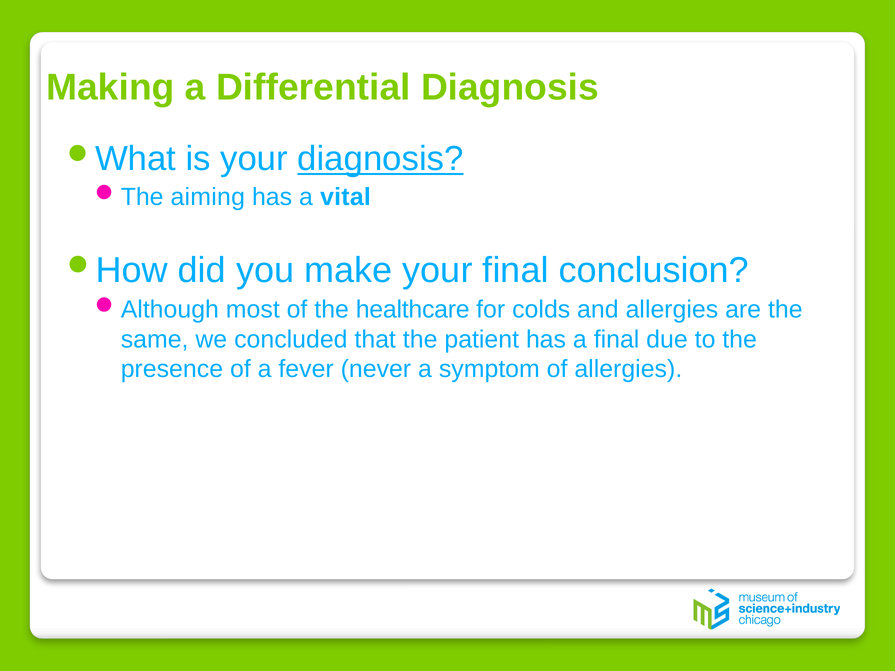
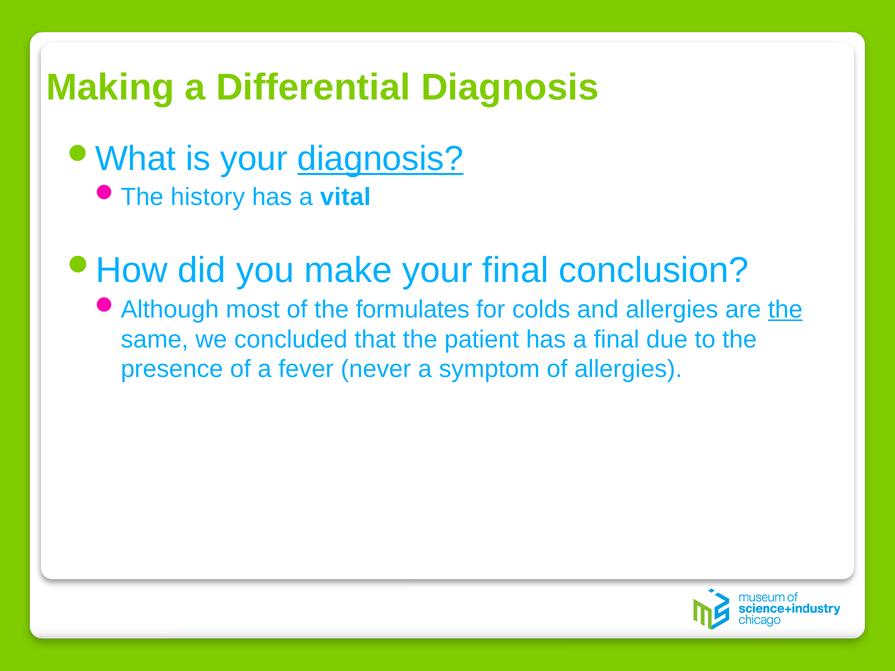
aiming: aiming -> history
healthcare: healthcare -> formulates
the at (785, 310) underline: none -> present
